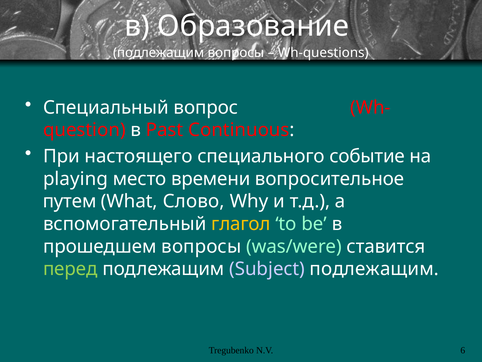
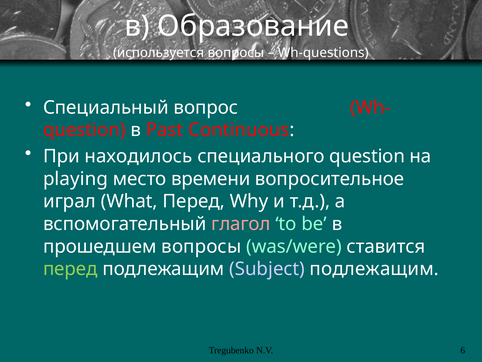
подлежащим at (159, 53): подлежащим -> используется
настоящего: настоящего -> находилось
специального событие: событие -> question
путем: путем -> играл
What Слово: Слово -> Перед
глагол colour: yellow -> pink
